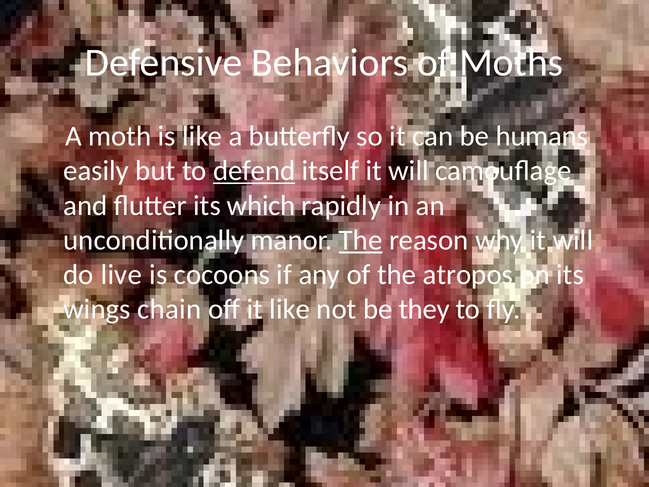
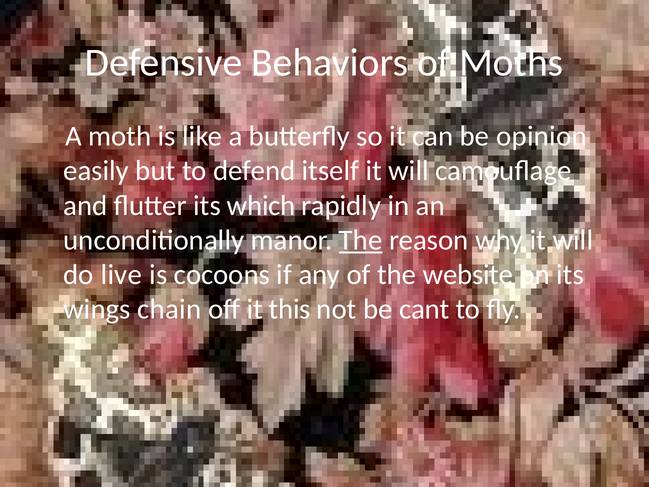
humans: humans -> opinion
defend underline: present -> none
atropos: atropos -> website
it like: like -> this
they: they -> cant
